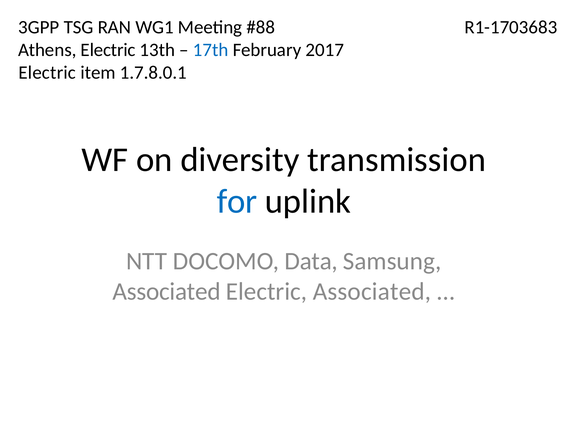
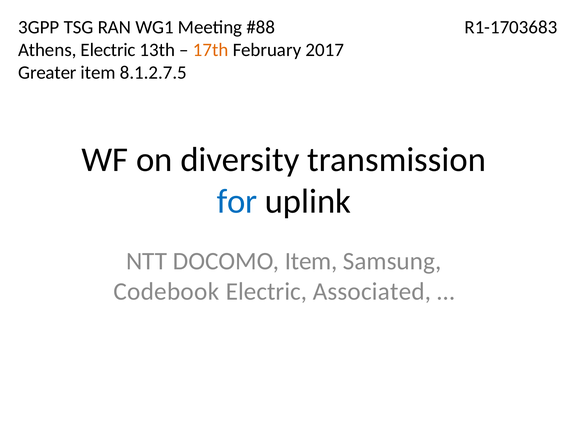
17th colour: blue -> orange
Electric at (47, 73): Electric -> Greater
1.7.8.0.1: 1.7.8.0.1 -> 8.1.2.7.5
DOCOMO Data: Data -> Item
Associated at (167, 291): Associated -> Codebook
